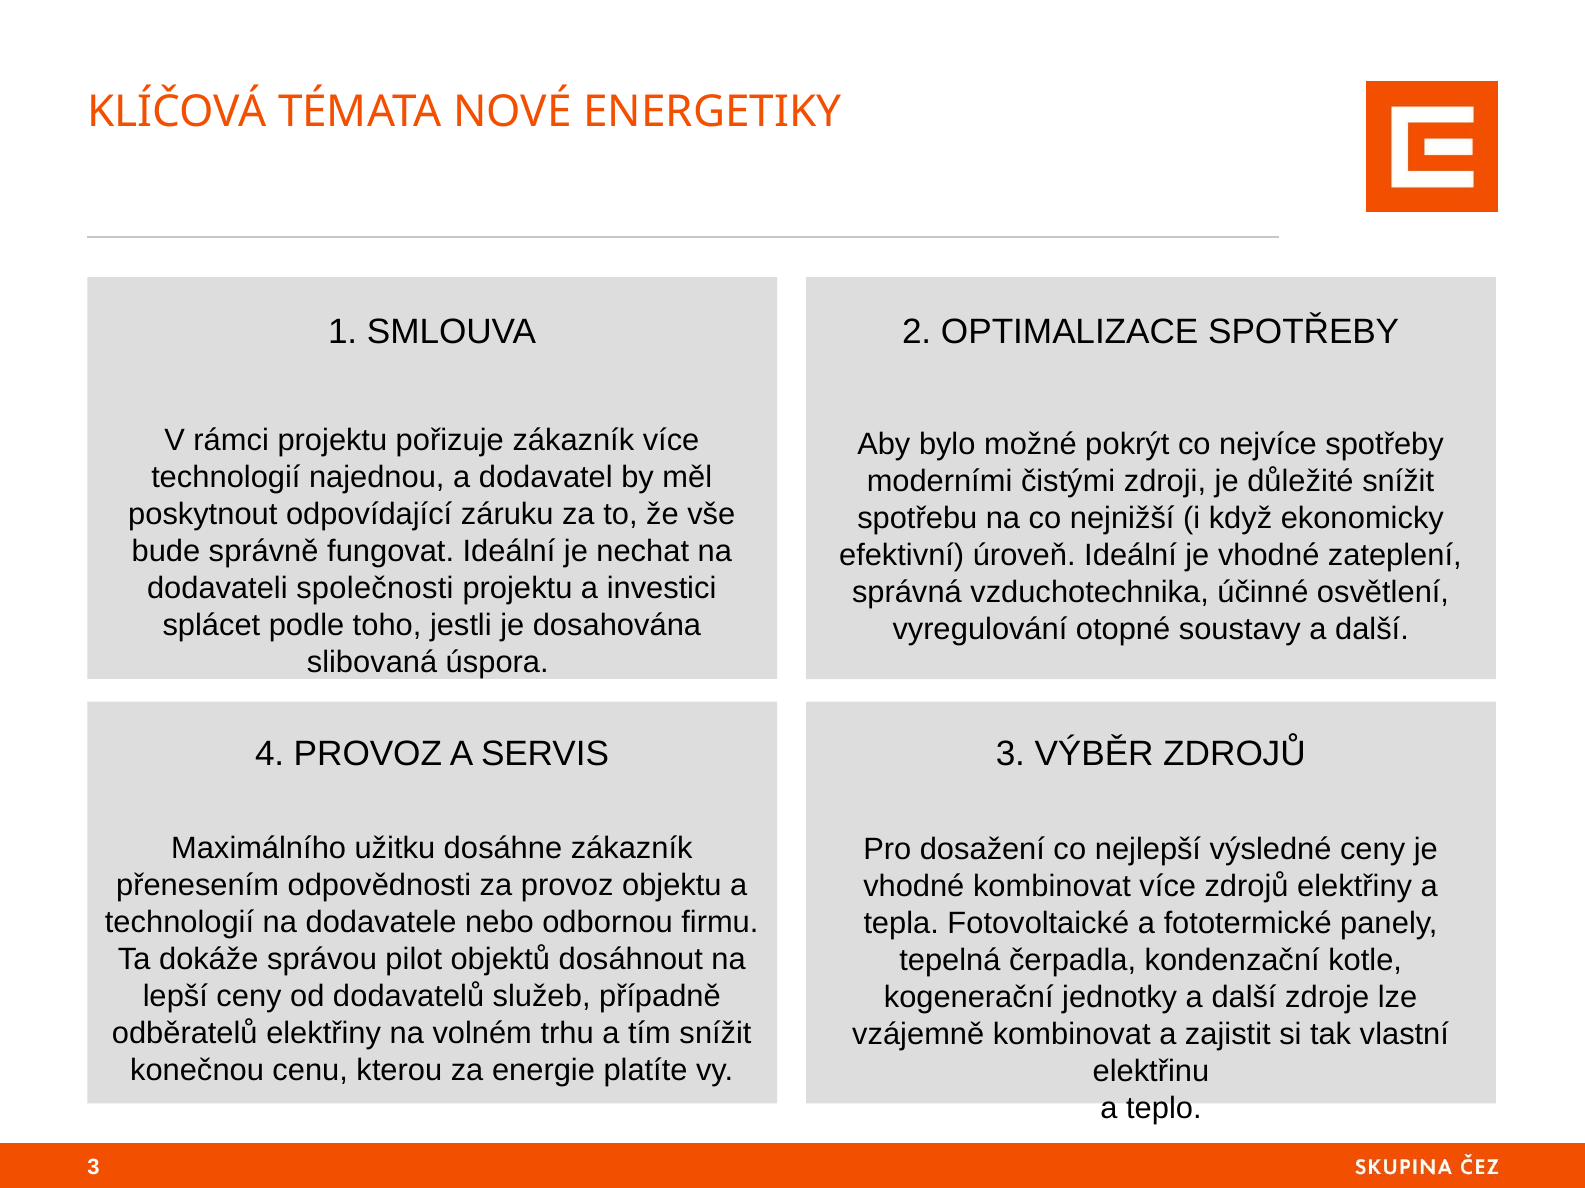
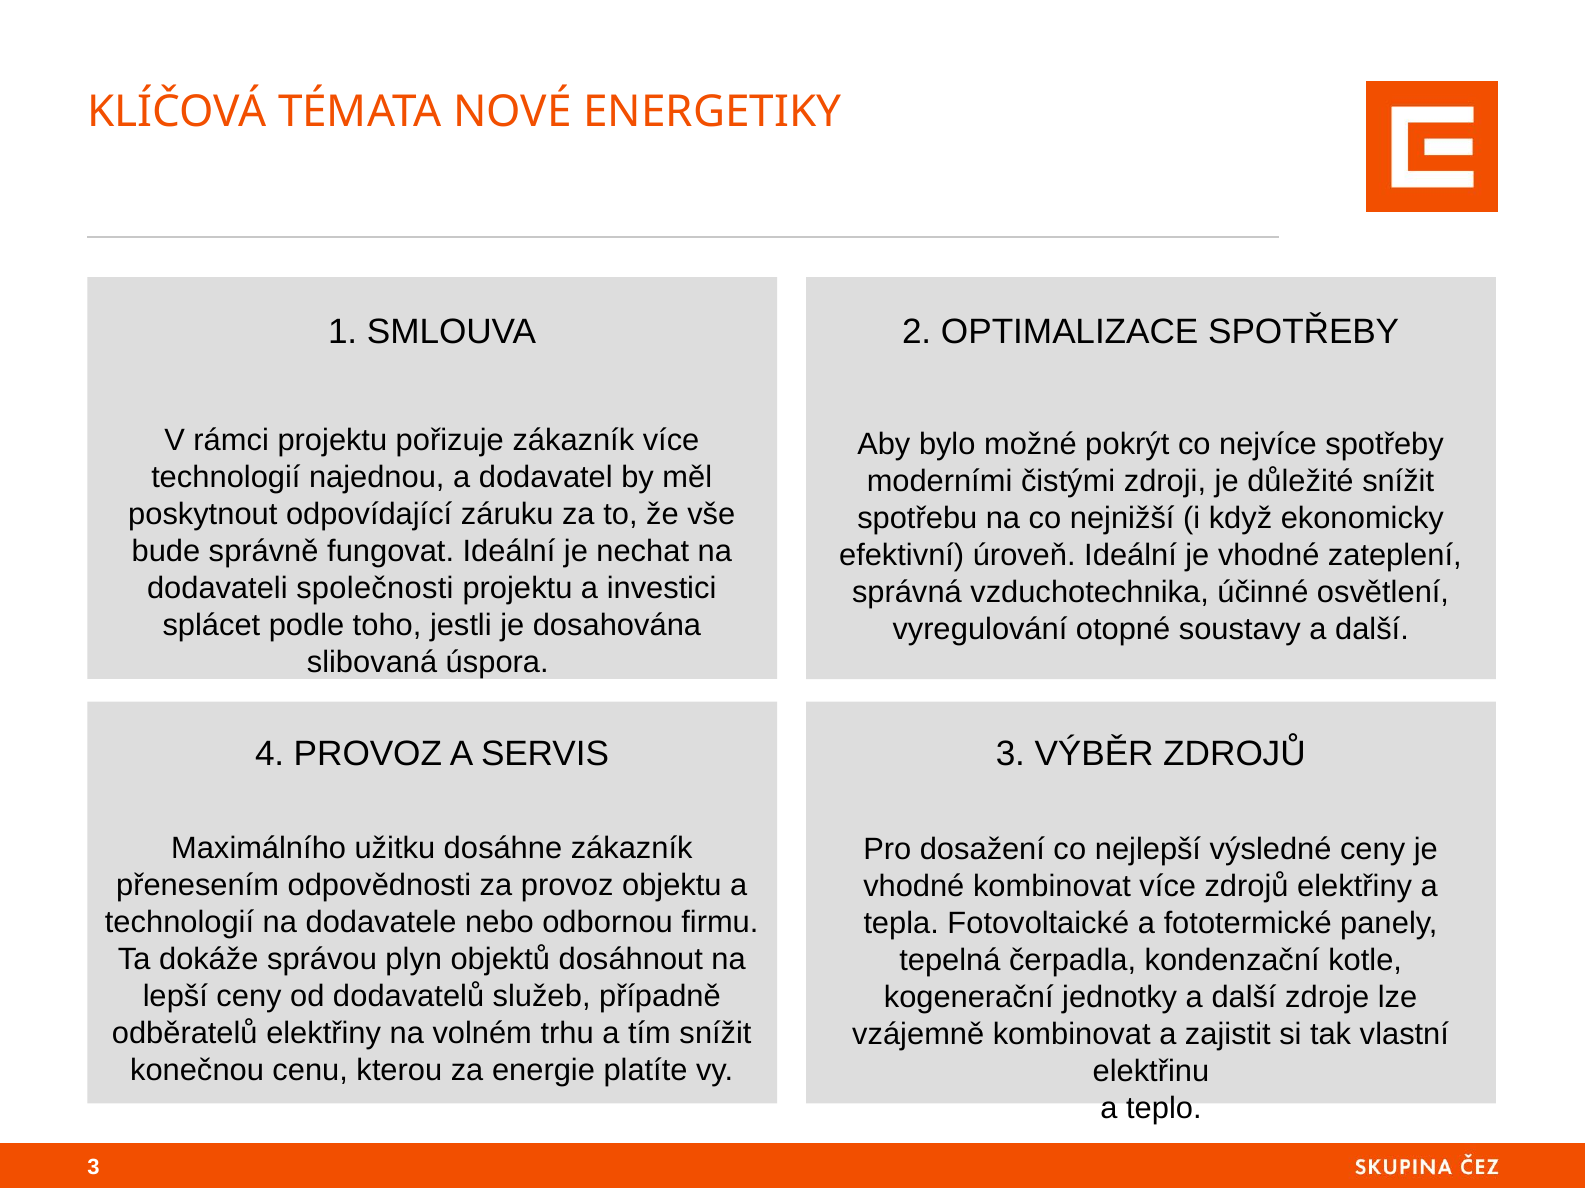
pilot: pilot -> plyn
